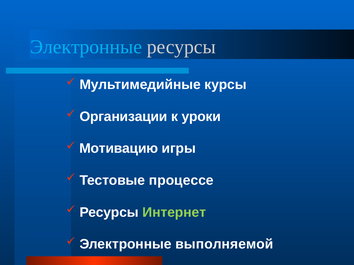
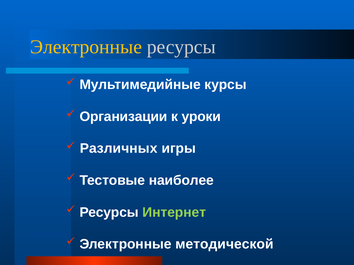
Электронные at (86, 47) colour: light blue -> yellow
Мотивацию: Мотивацию -> Различных
процессе: процессе -> наиболее
выполняемой: выполняемой -> методической
